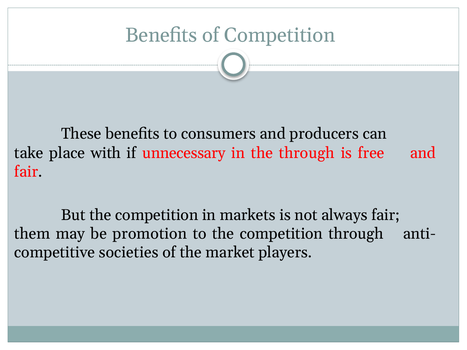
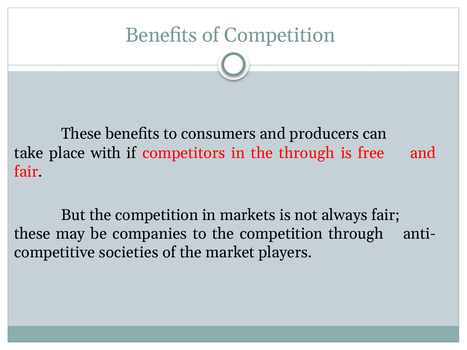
unnecessary: unnecessary -> competitors
them at (32, 234): them -> these
promotion: promotion -> companies
